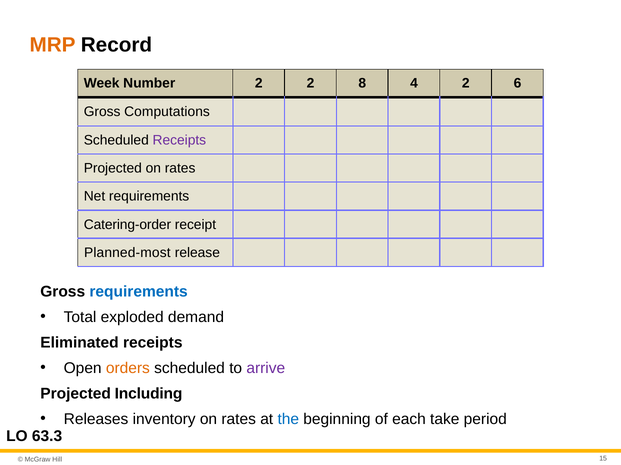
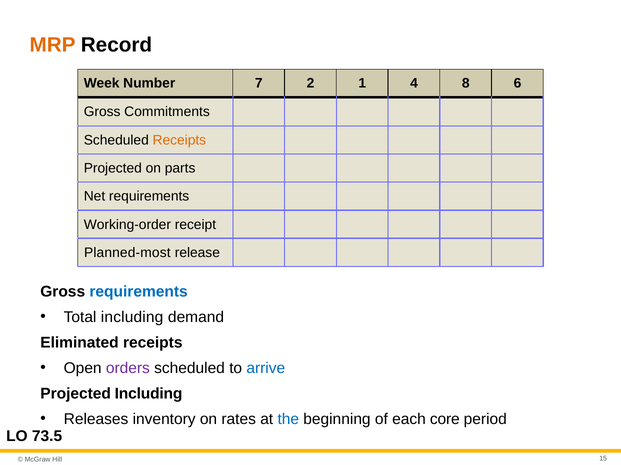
Number 2: 2 -> 7
8: 8 -> 1
4 2: 2 -> 8
Computations: Computations -> Commitments
Receipts at (179, 140) colour: purple -> orange
Projected on rates: rates -> parts
Catering-order: Catering-order -> Working-order
Total exploded: exploded -> including
orders colour: orange -> purple
arrive colour: purple -> blue
take: take -> core
63.3: 63.3 -> 73.5
